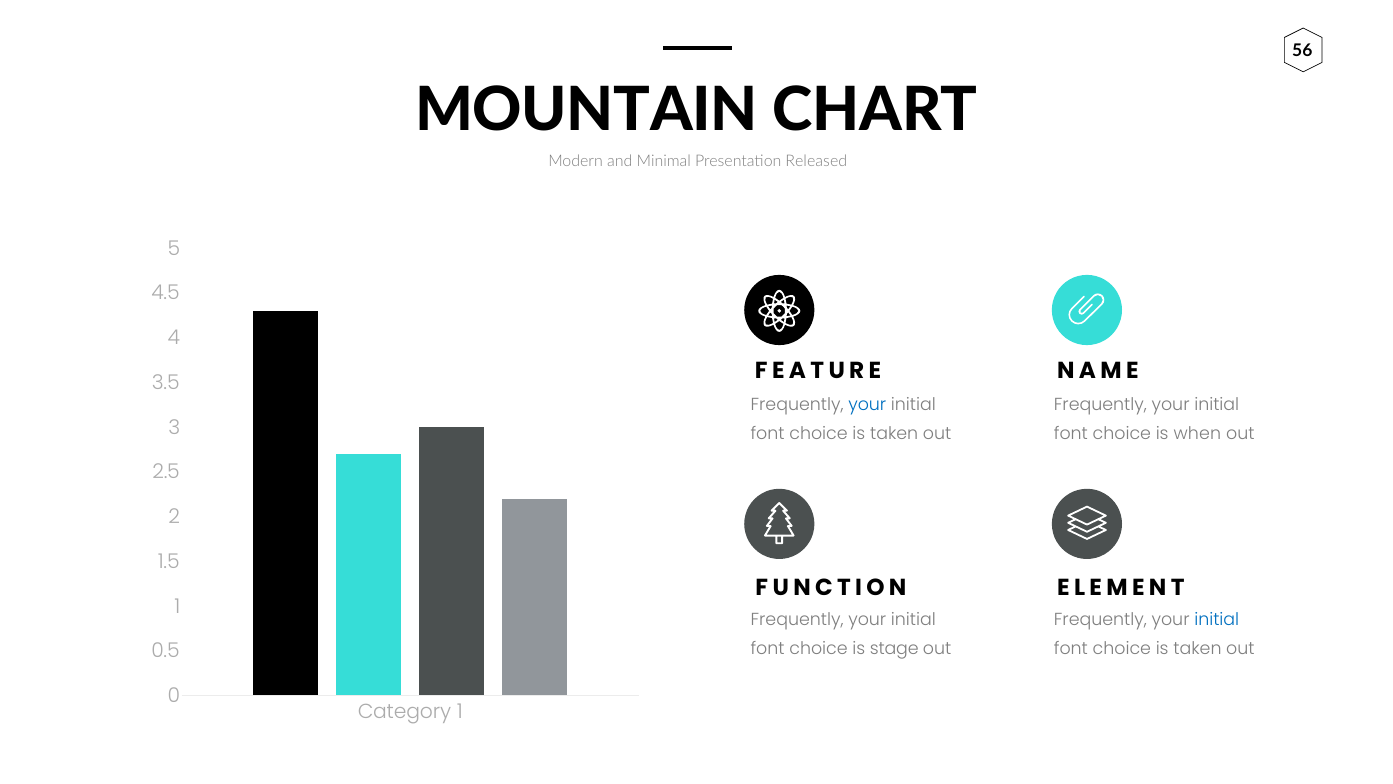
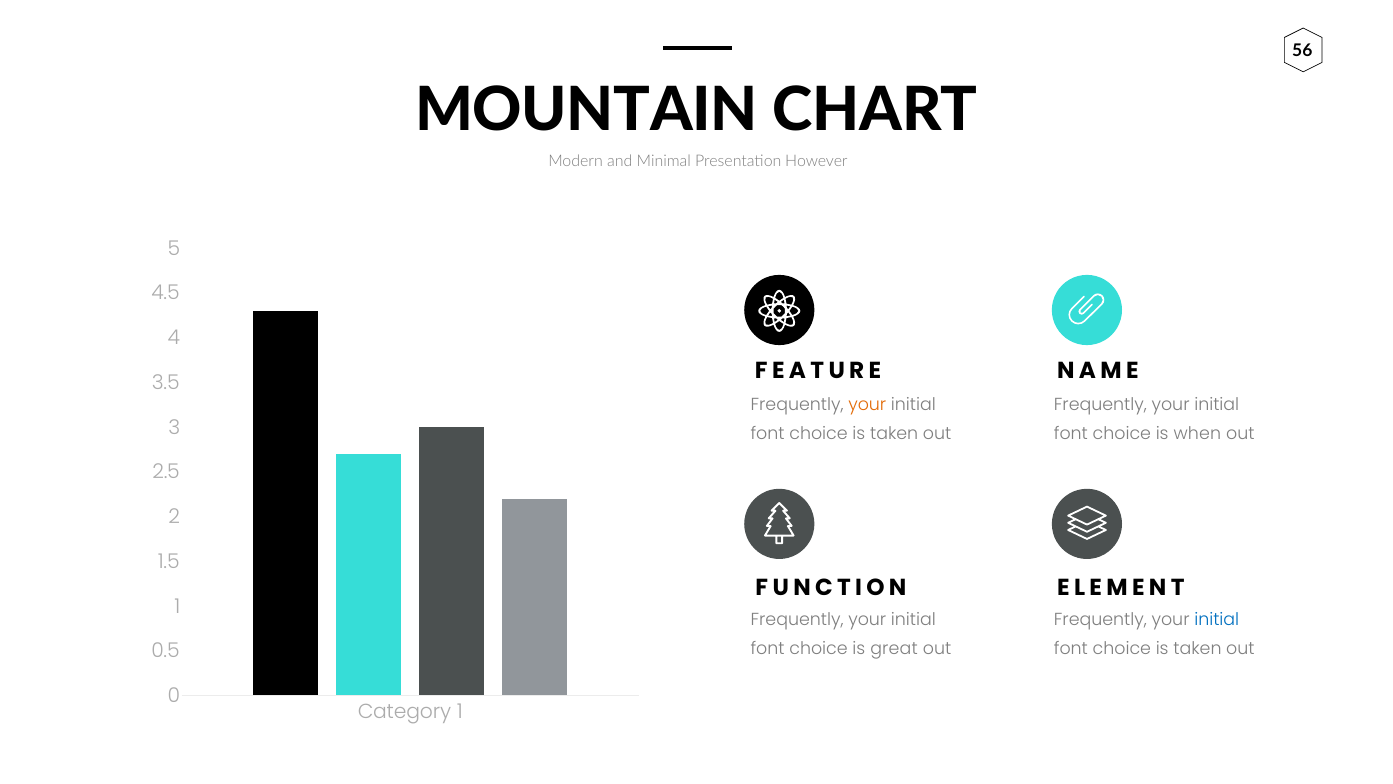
Released: Released -> However
your at (867, 405) colour: blue -> orange
stage: stage -> great
